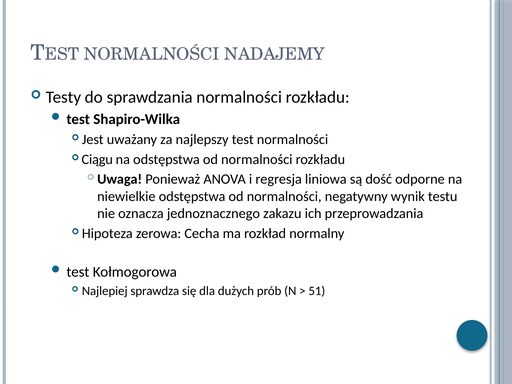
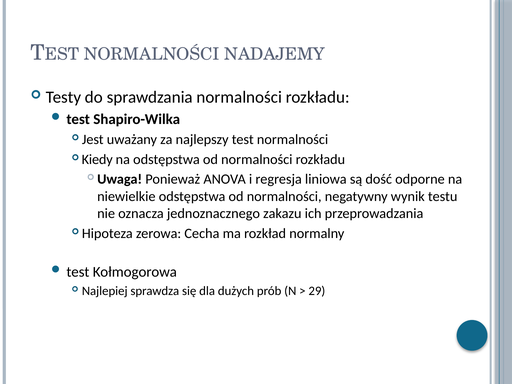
Ciągu: Ciągu -> Kiedy
51: 51 -> 29
